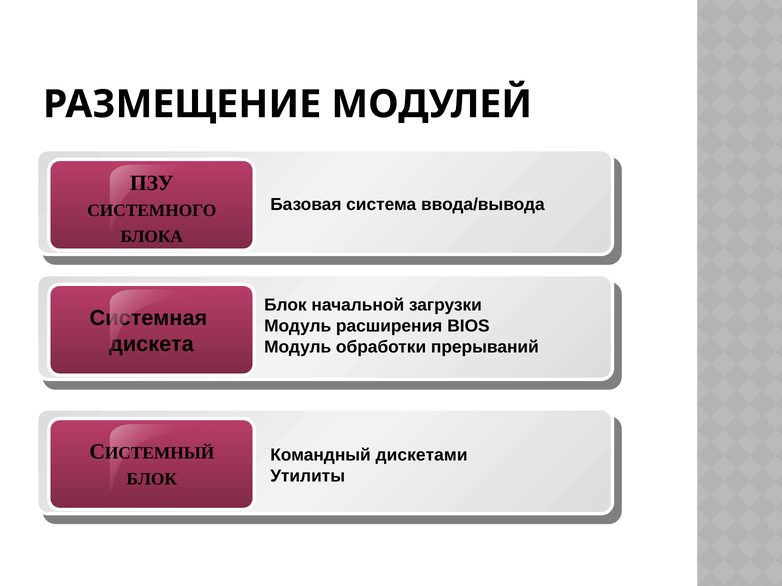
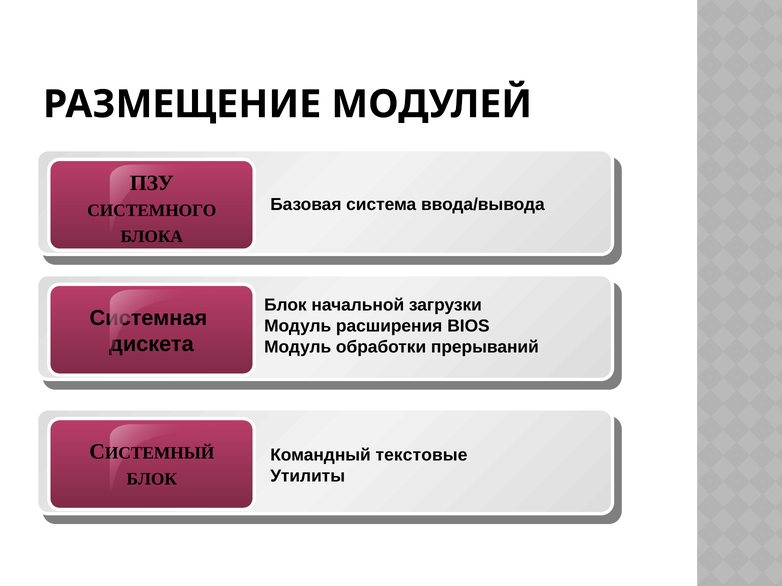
дискетами: дискетами -> текстовые
